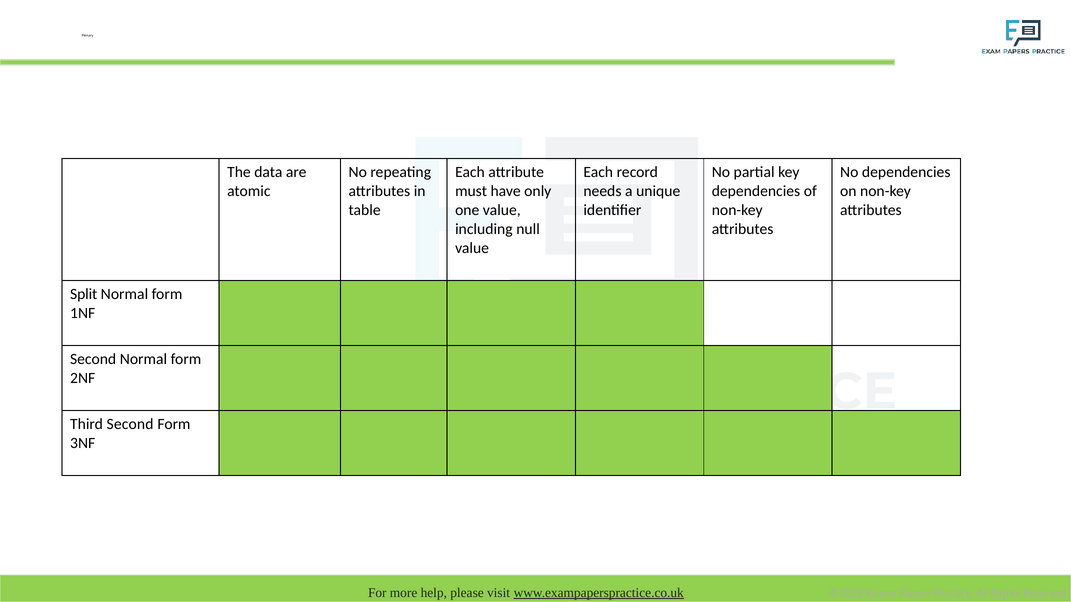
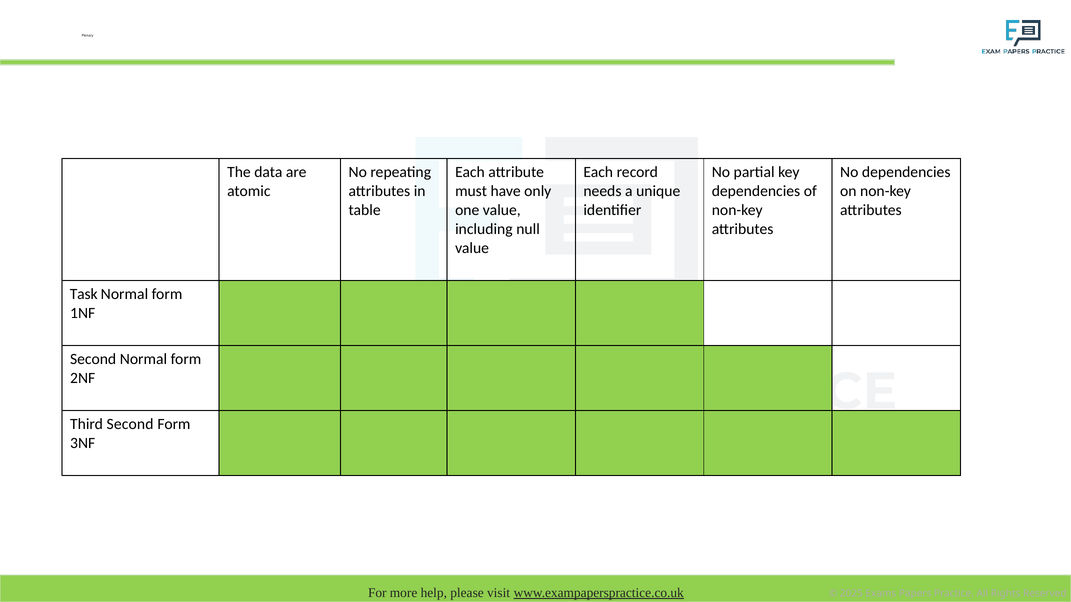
Split: Split -> Task
